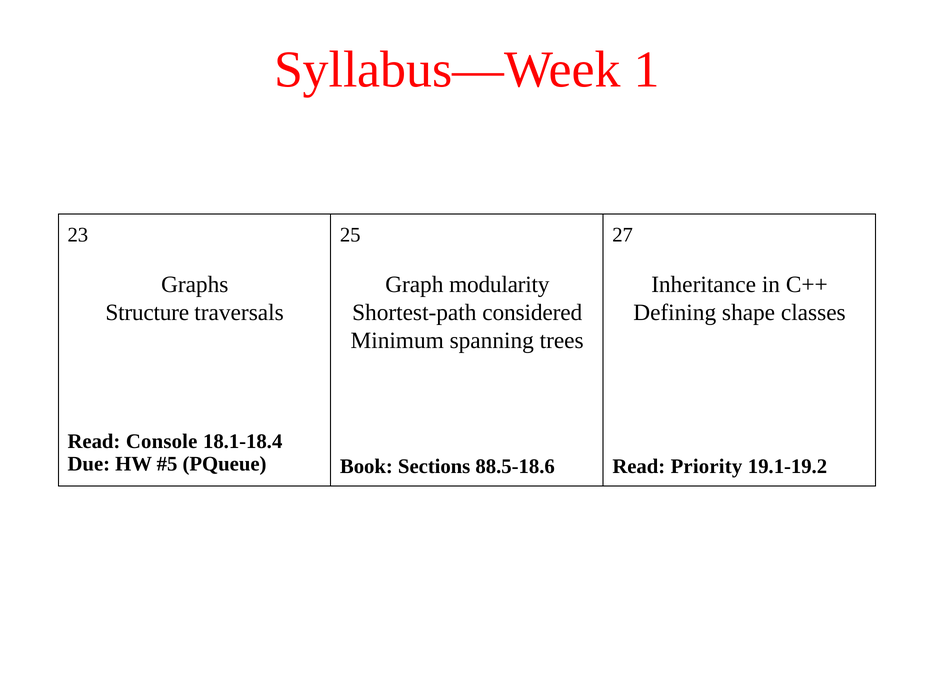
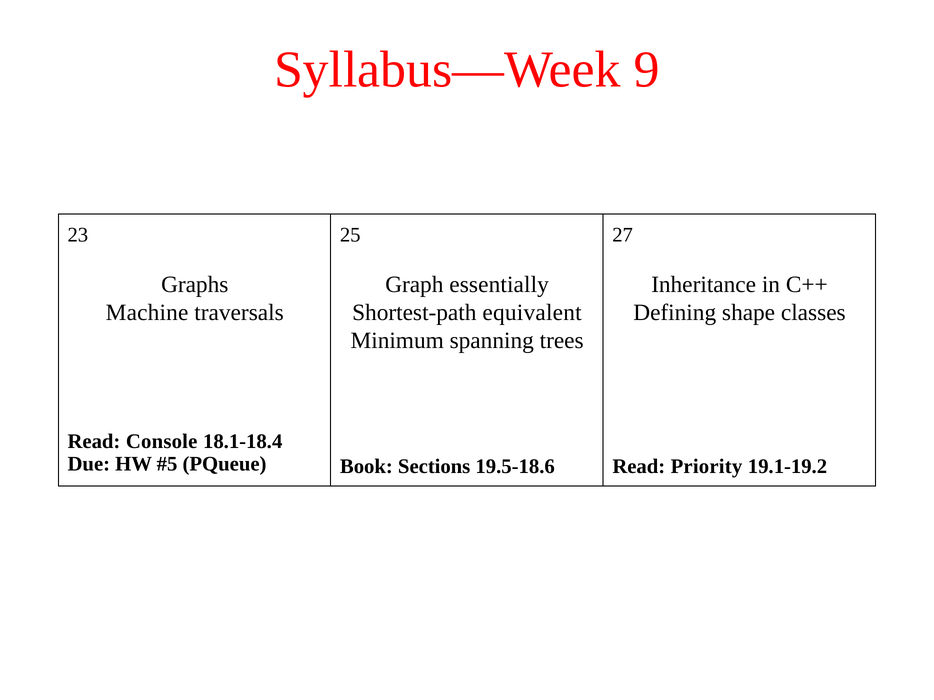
1: 1 -> 9
modularity: modularity -> essentially
Structure: Structure -> Machine
considered: considered -> equivalent
88.5-18.6: 88.5-18.6 -> 19.5-18.6
